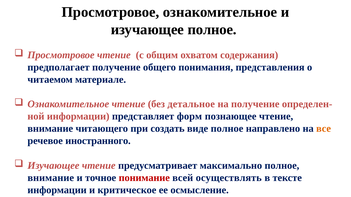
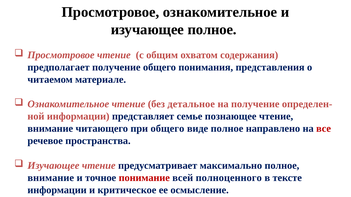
форм: форм -> семье
при создать: создать -> общего
все colour: orange -> red
иностранного: иностранного -> пространства
осуществлять: осуществлять -> полноценного
